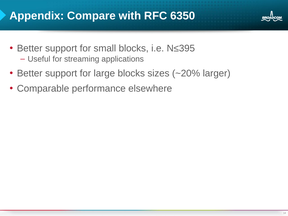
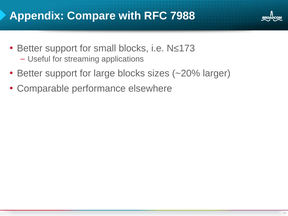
6350: 6350 -> 7988
N≤395: N≤395 -> N≤173
